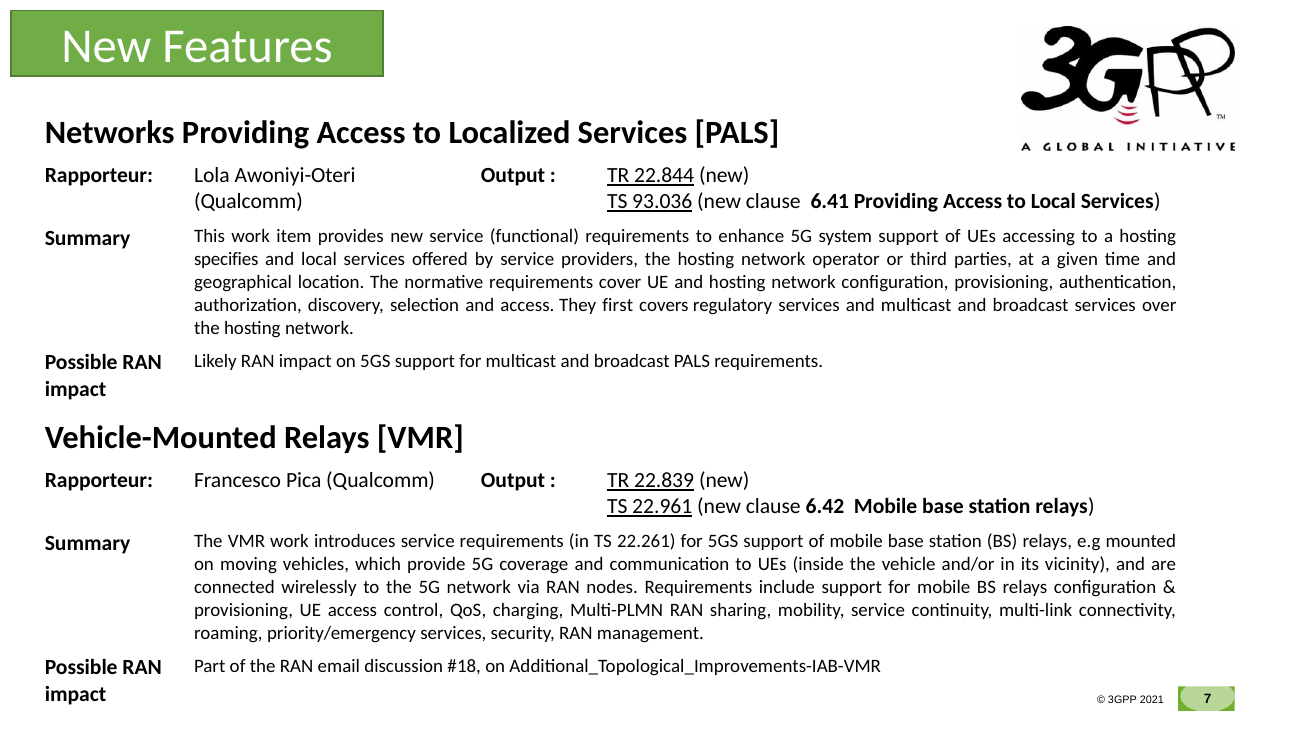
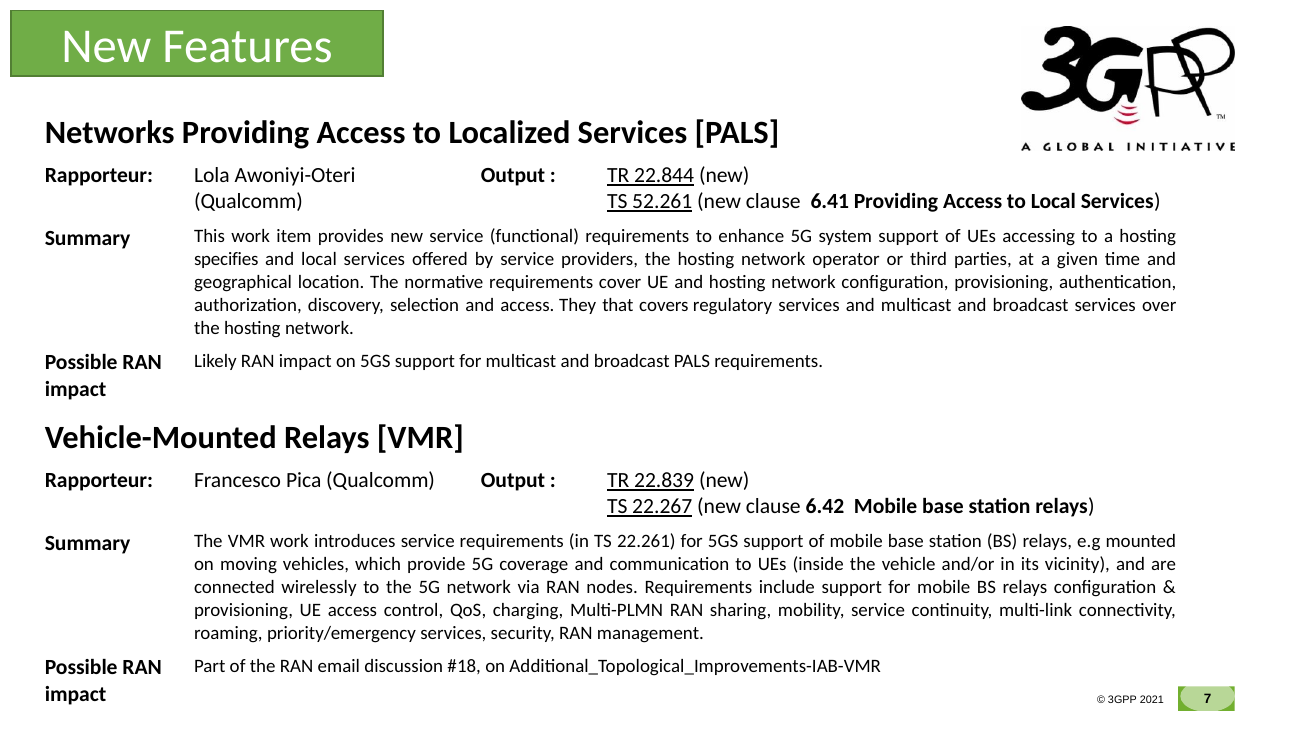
93.036: 93.036 -> 52.261
first: first -> that
22.961: 22.961 -> 22.267
